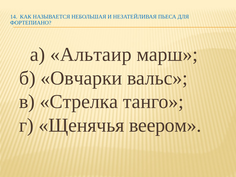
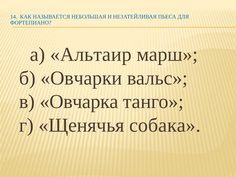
Стрелка: Стрелка -> Овчарка
веером: веером -> собака
